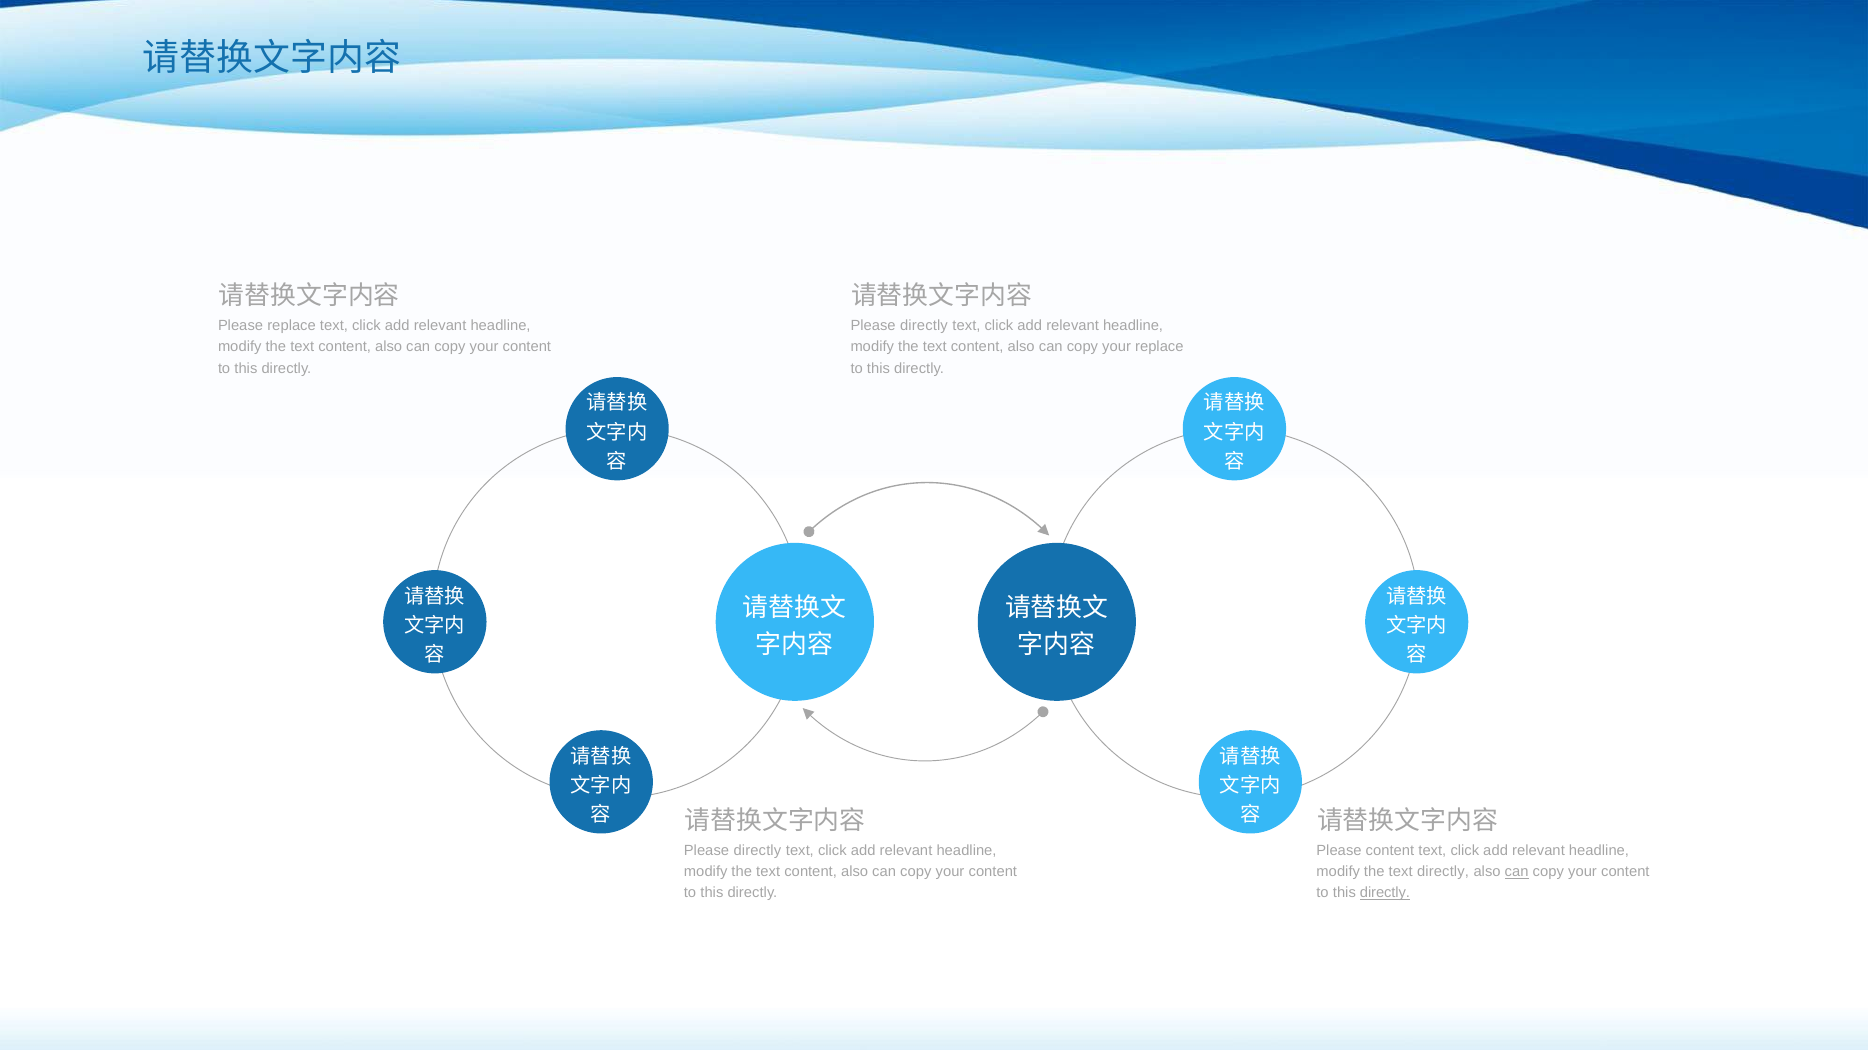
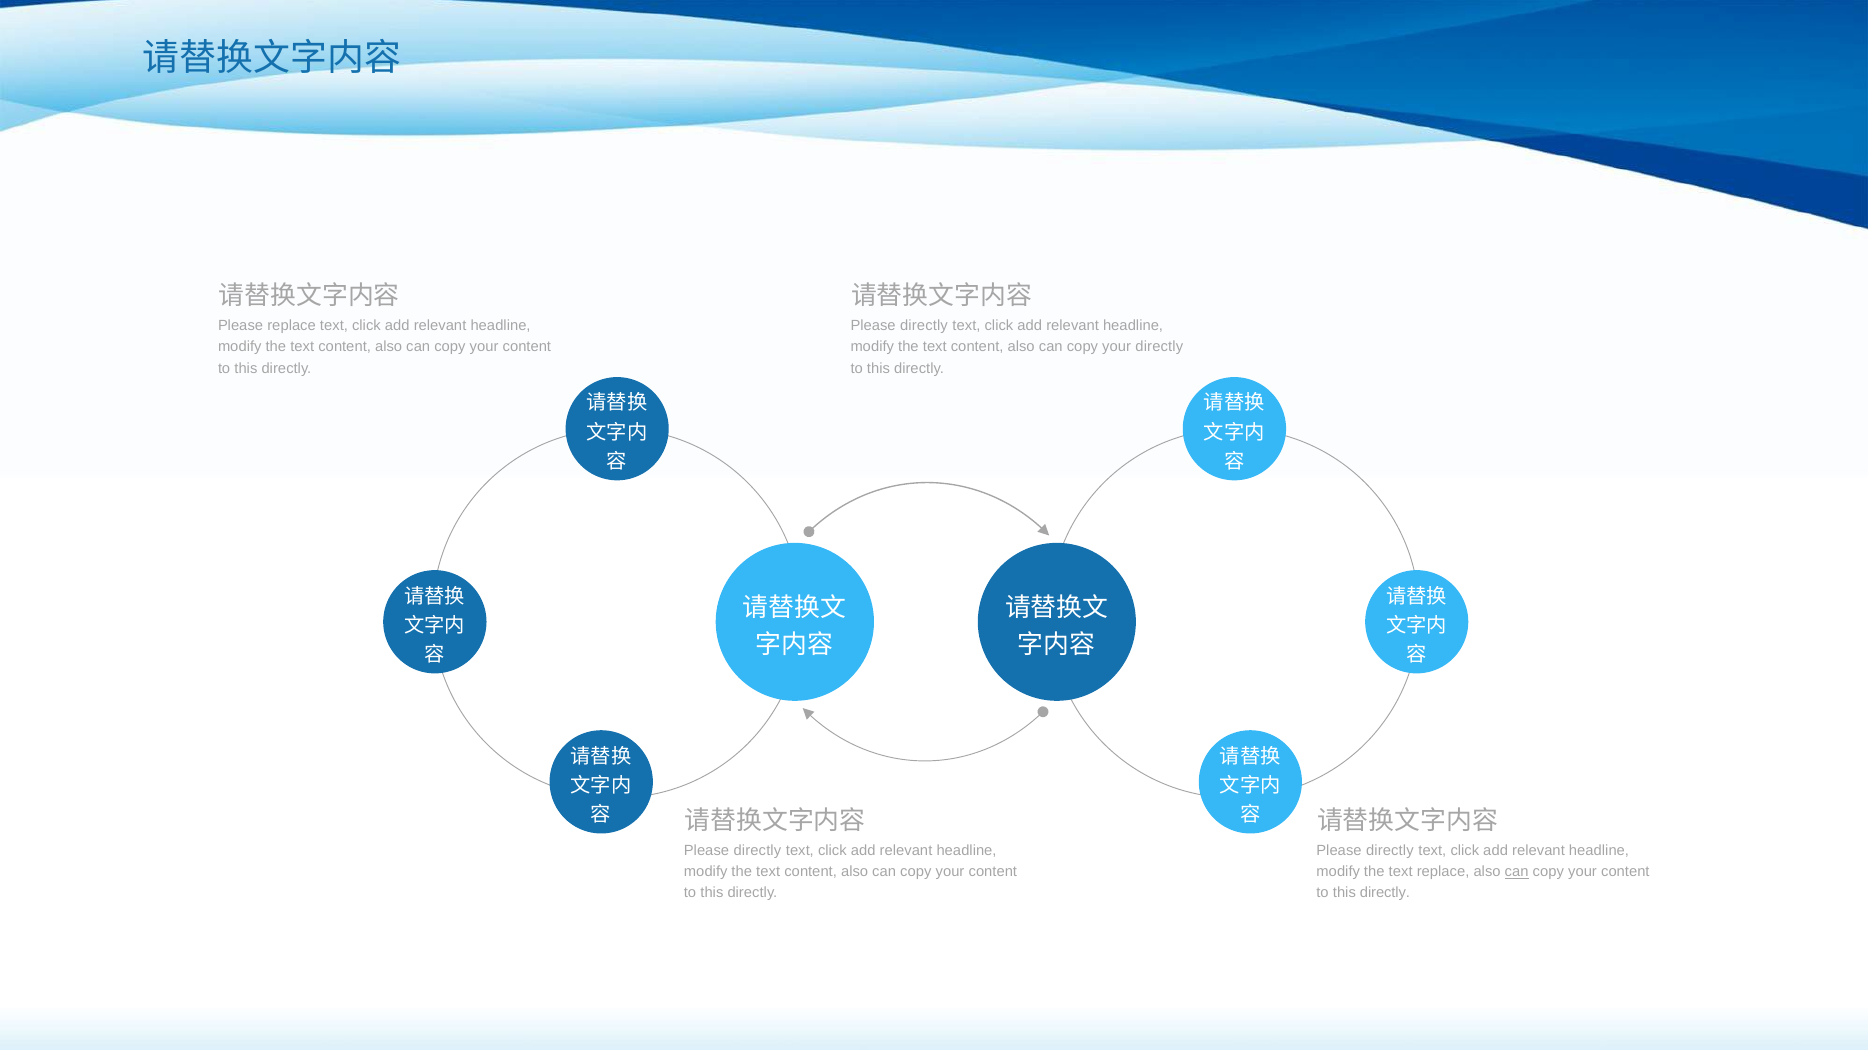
your replace: replace -> directly
content at (1390, 851): content -> directly
text directly: directly -> replace
directly at (1385, 893) underline: present -> none
